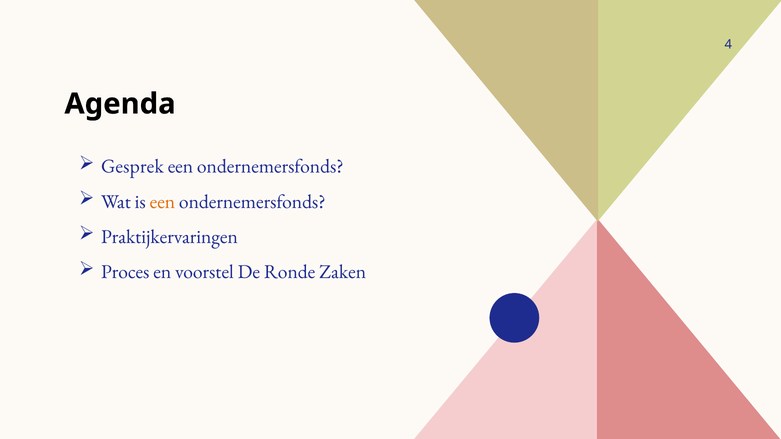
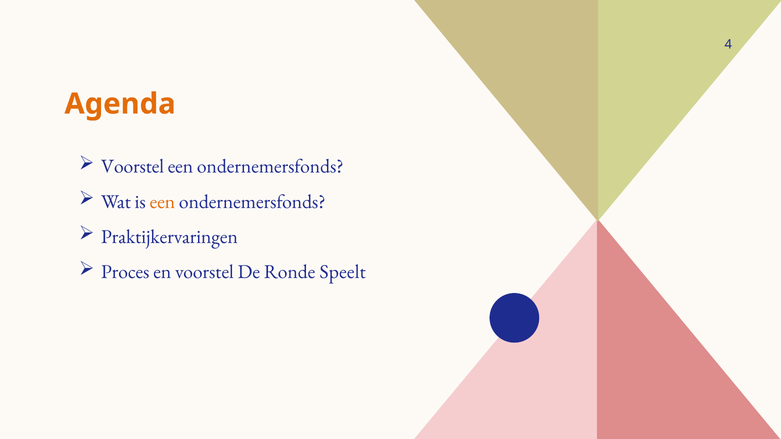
Agenda colour: black -> orange
Gesprek at (132, 167): Gesprek -> Voorstel
Zaken: Zaken -> Speelt
